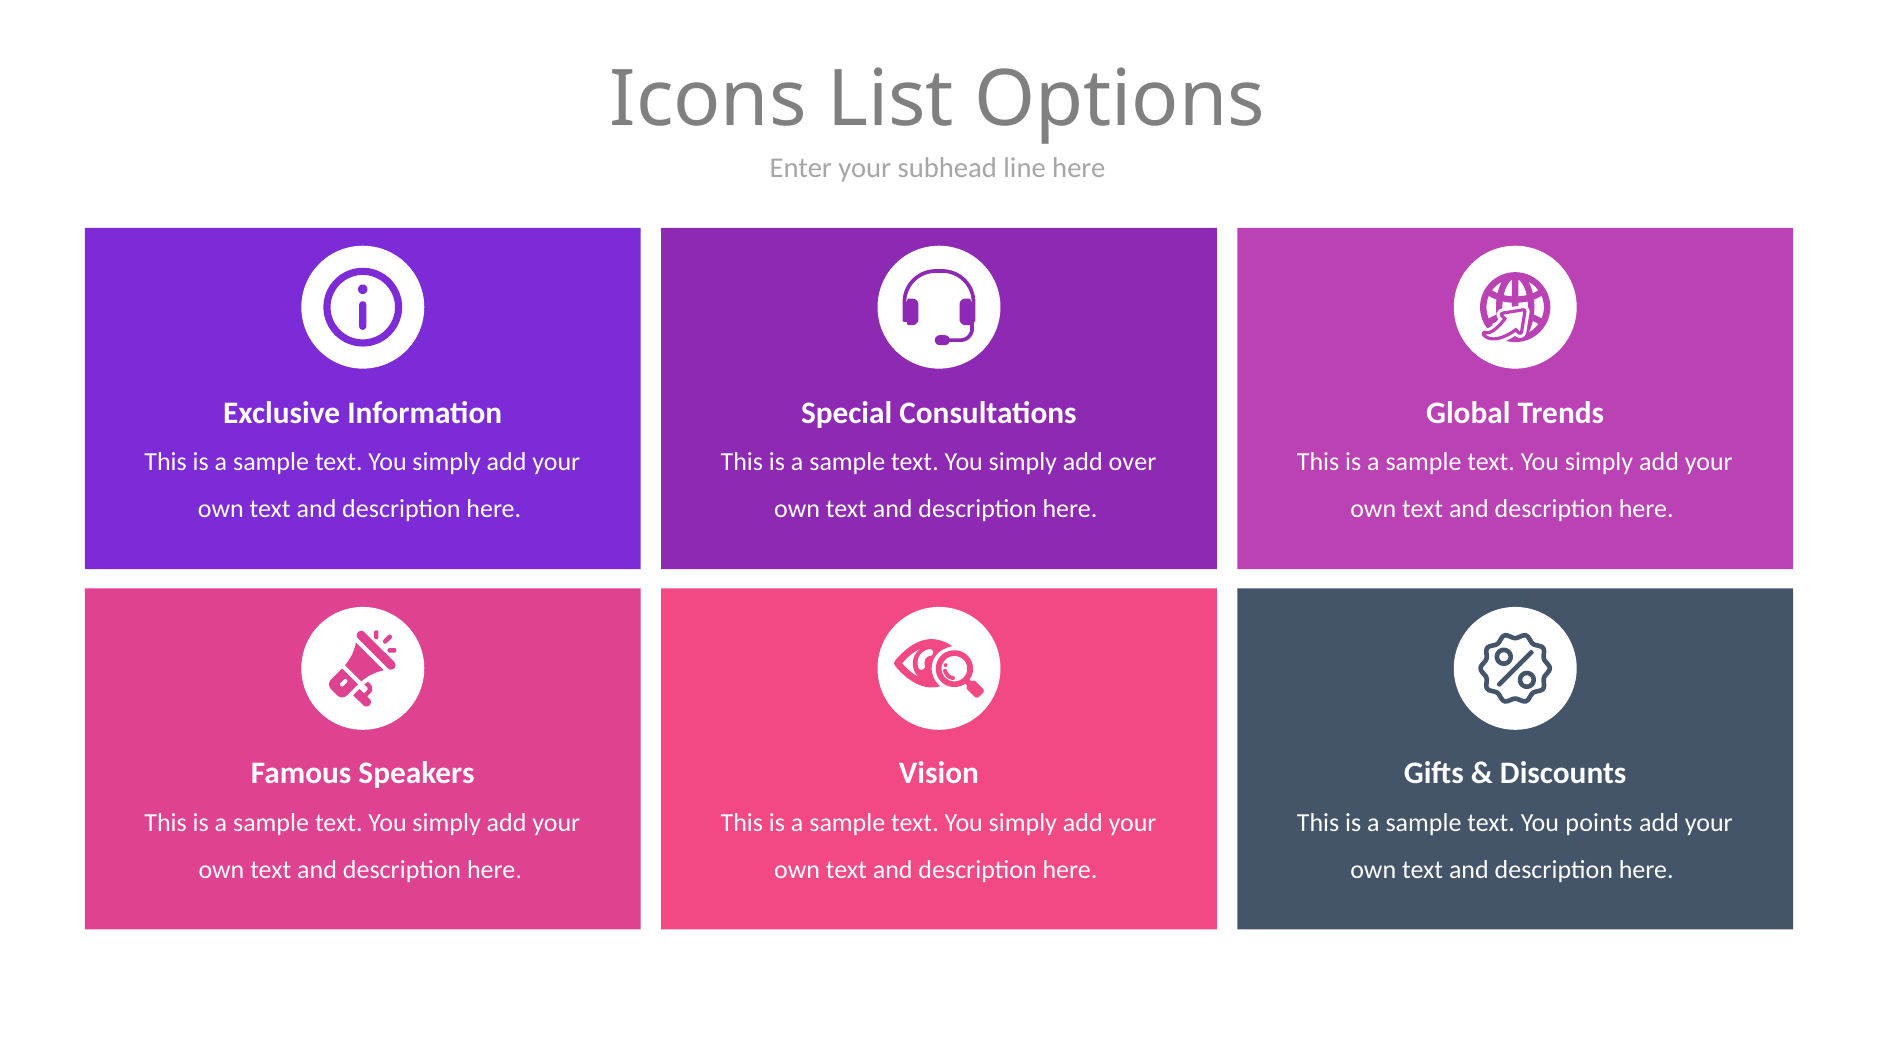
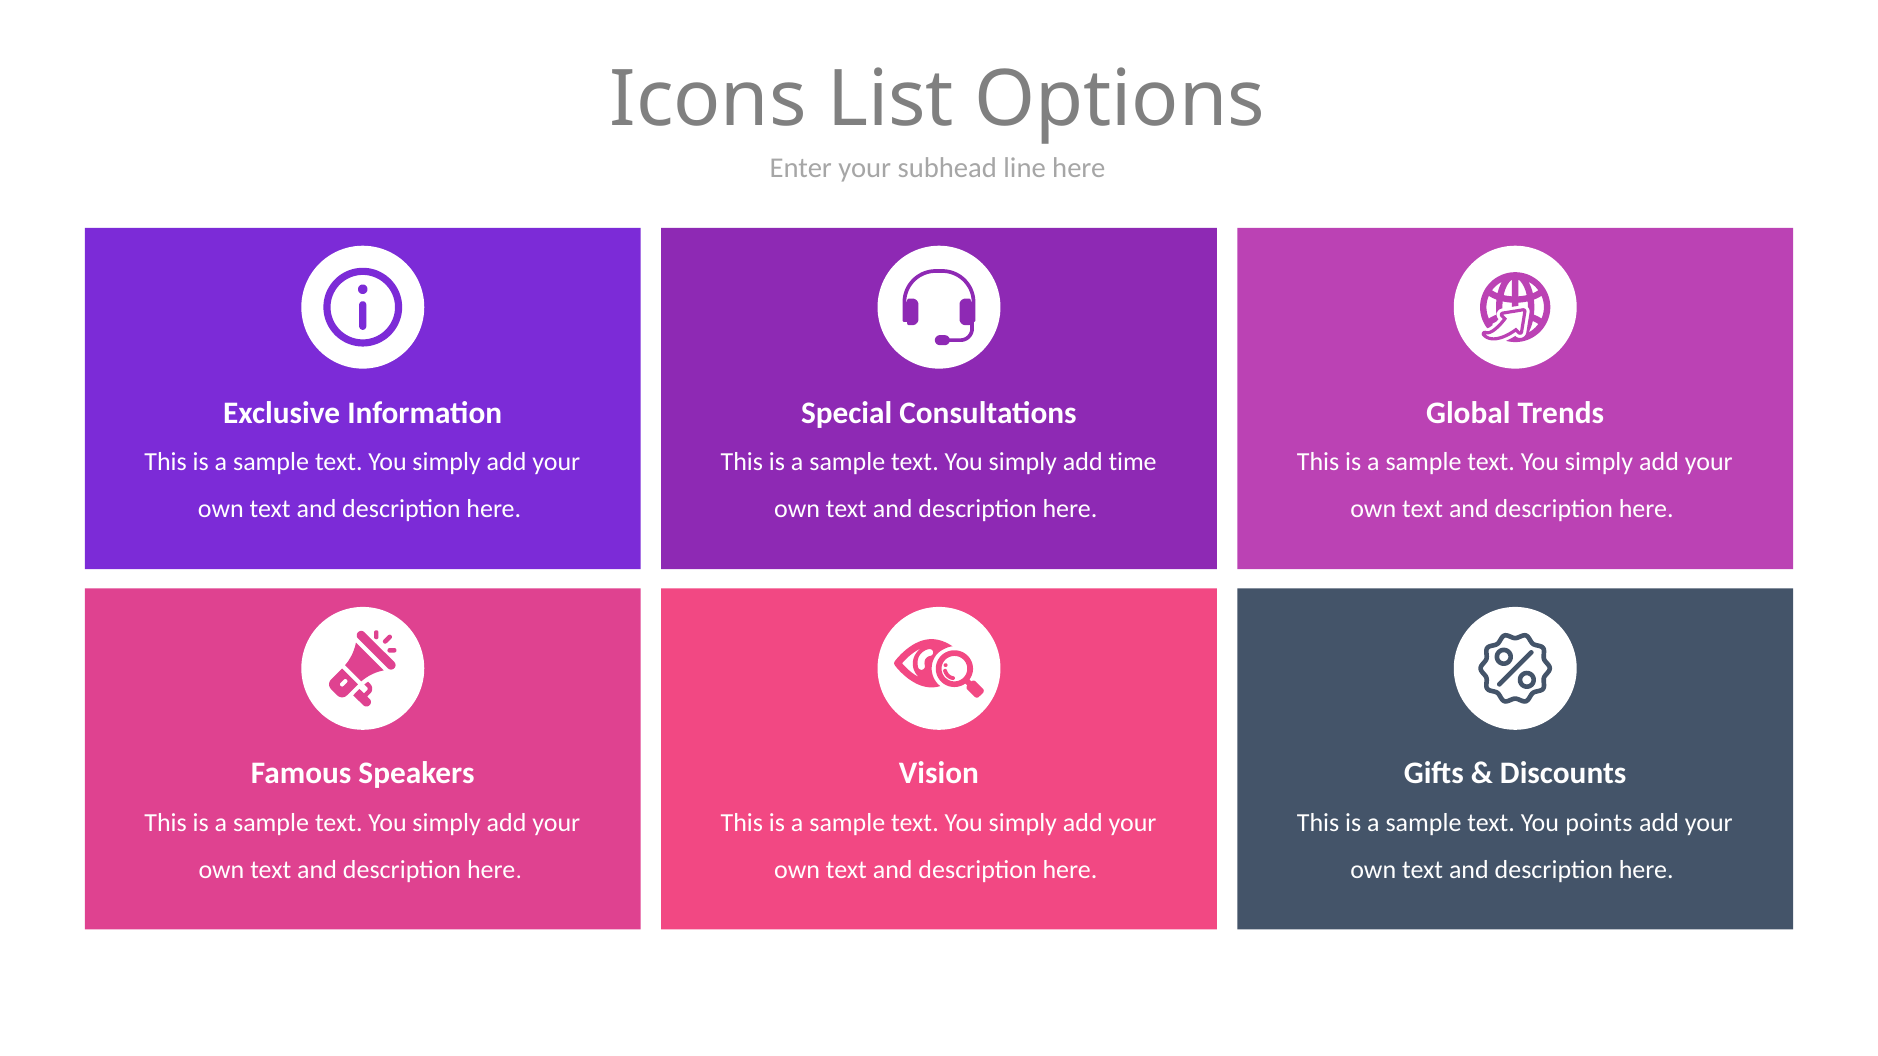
over: over -> time
